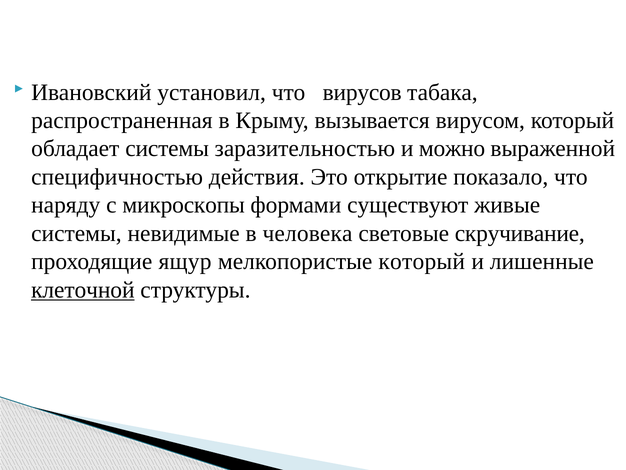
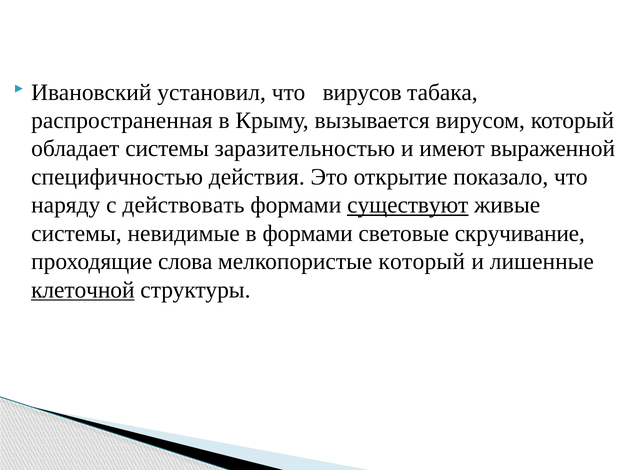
можно: можно -> имеют
микроскопы: микроскопы -> действовать
существуют underline: none -> present
в человека: человека -> формами
ящур: ящур -> слова
